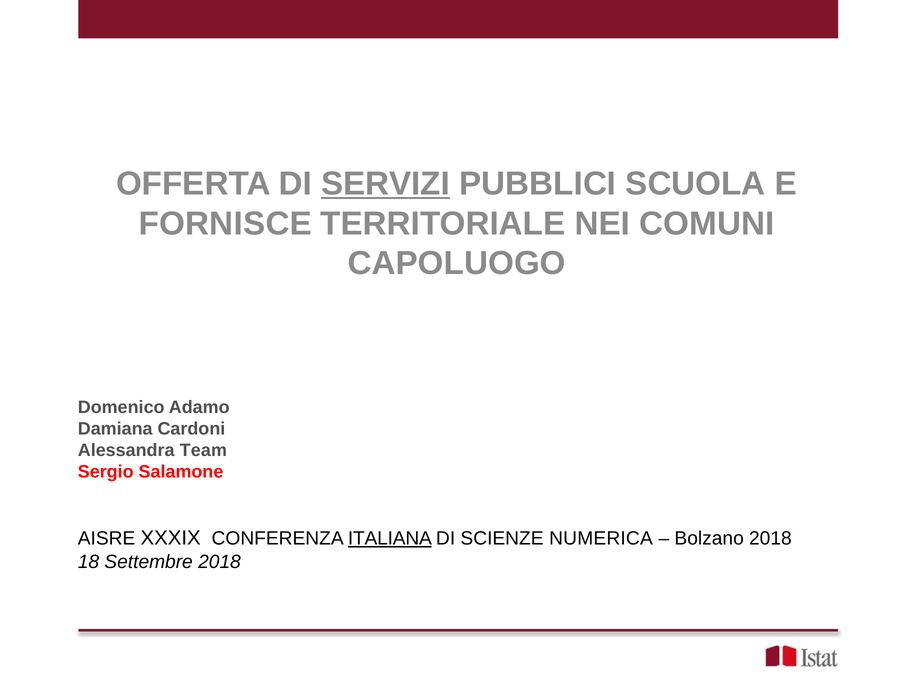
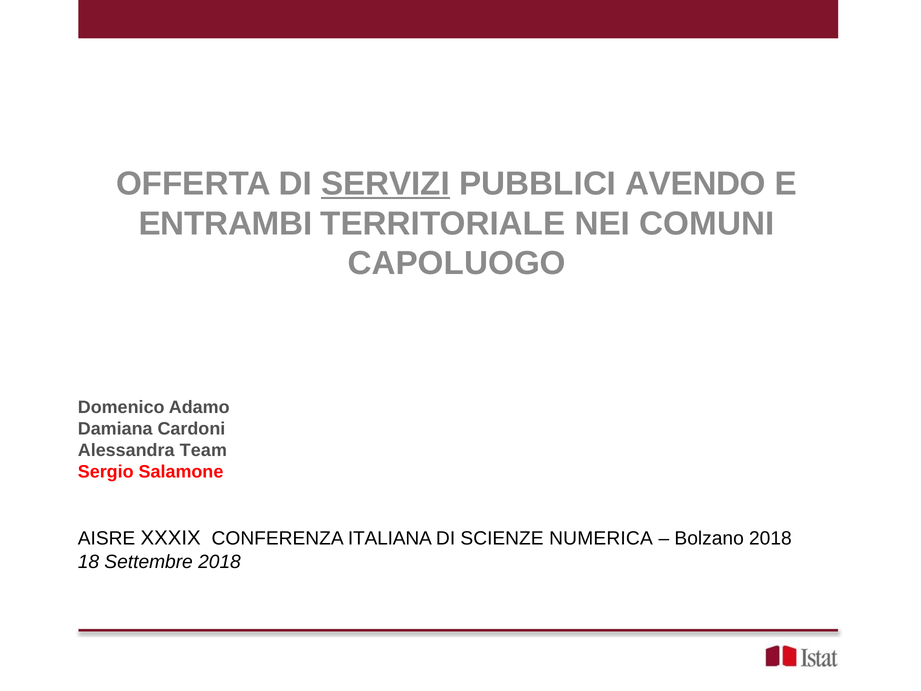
SCUOLA: SCUOLA -> AVENDO
FORNISCE: FORNISCE -> ENTRAMBI
ITALIANA underline: present -> none
